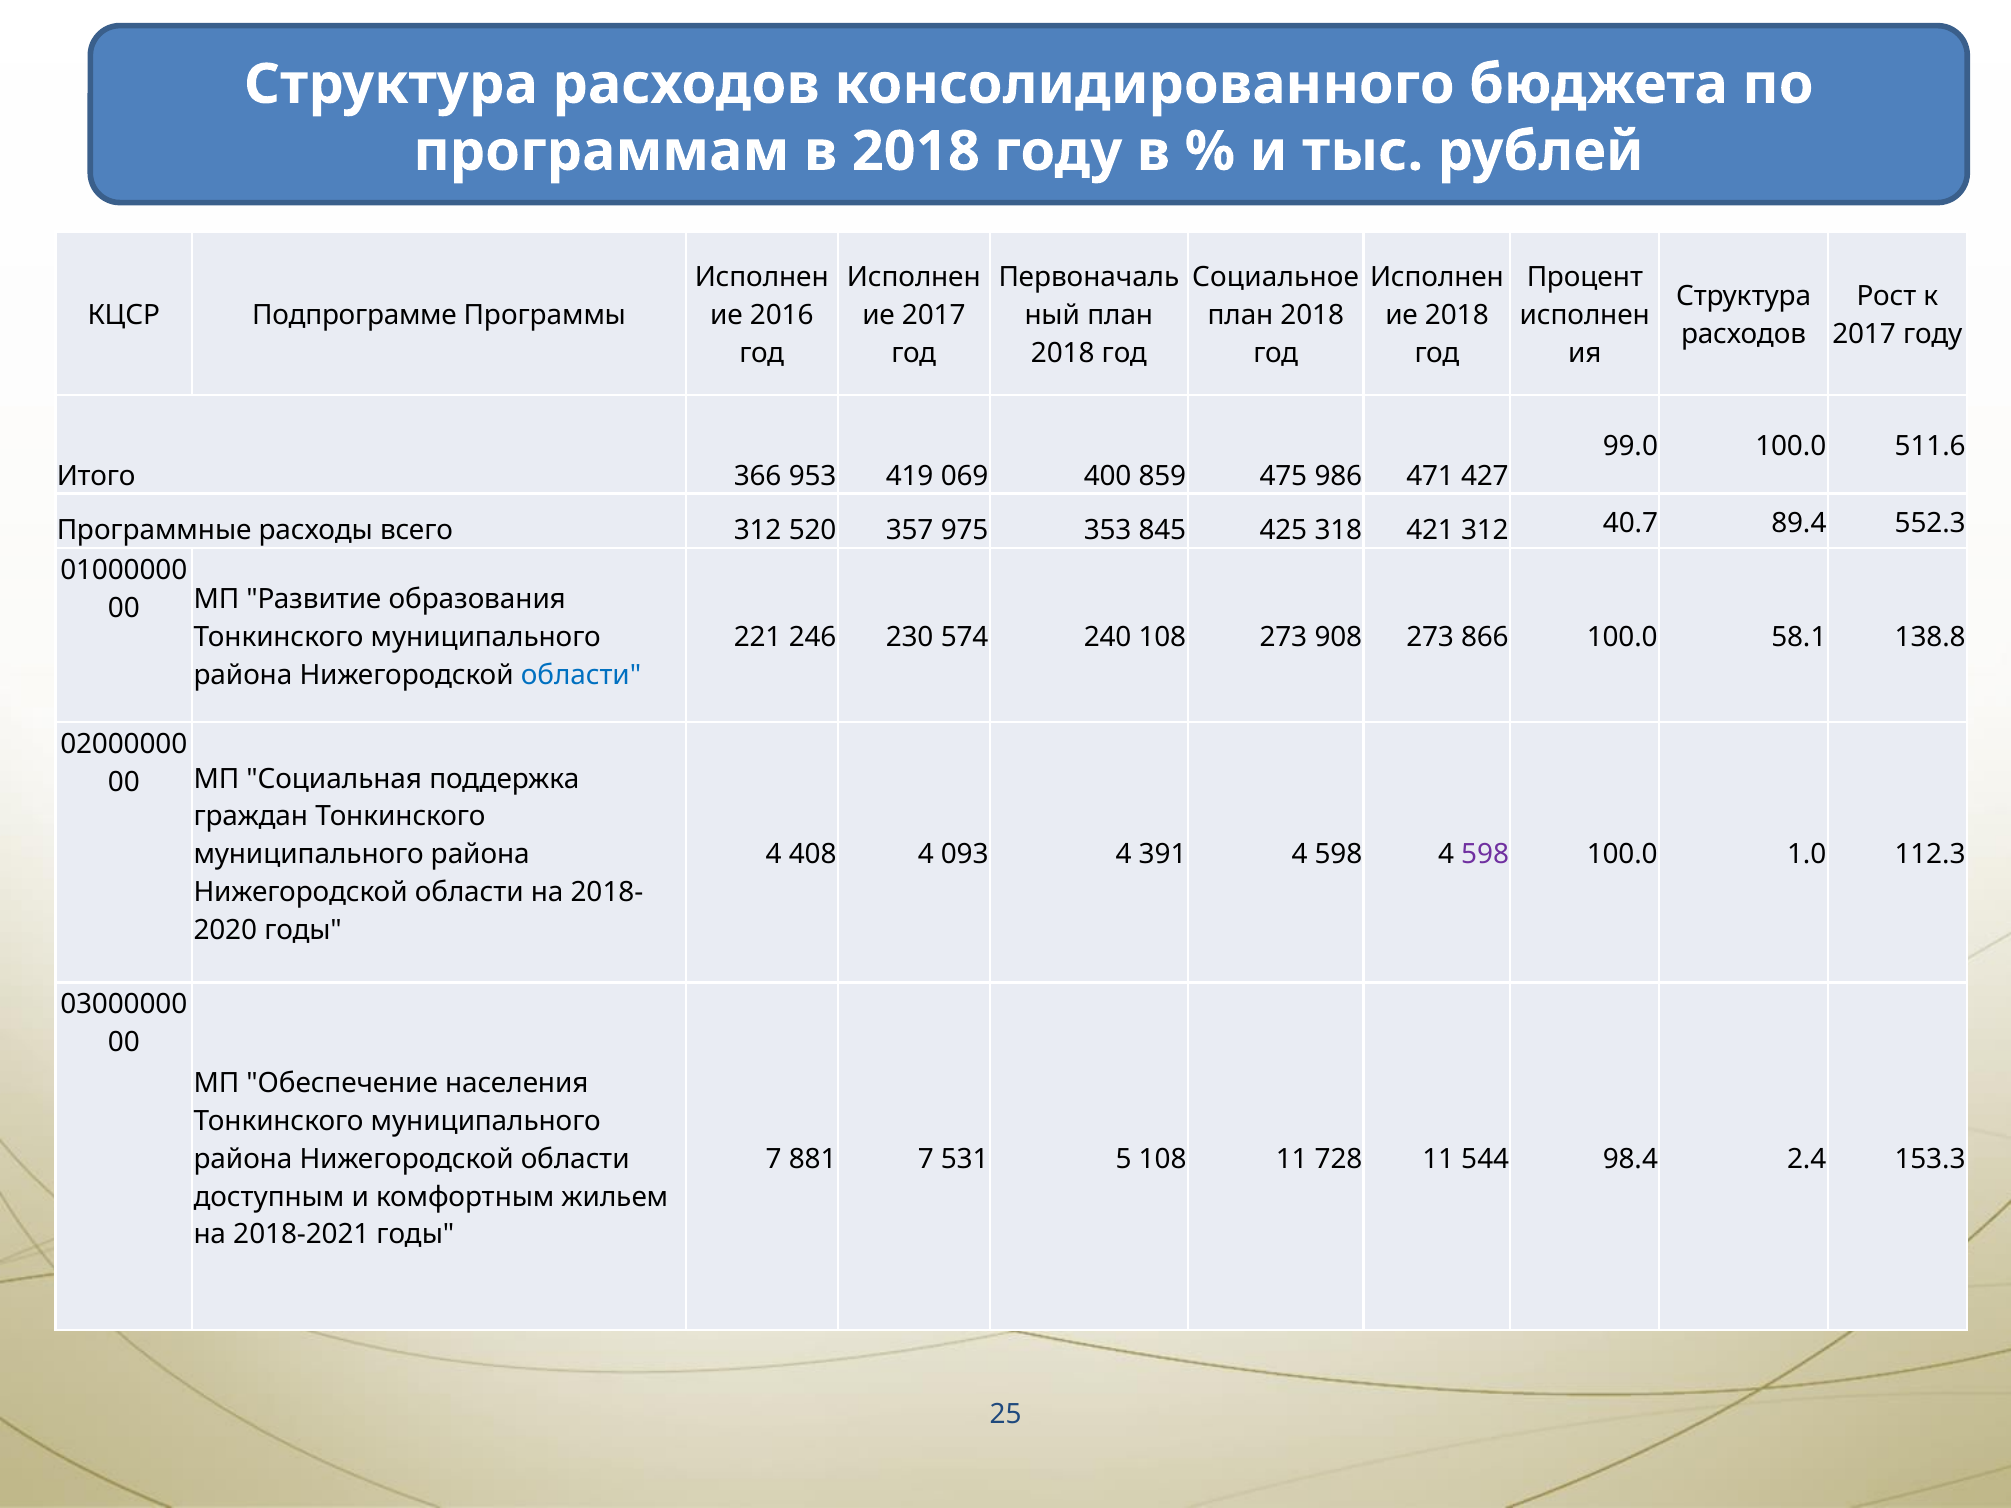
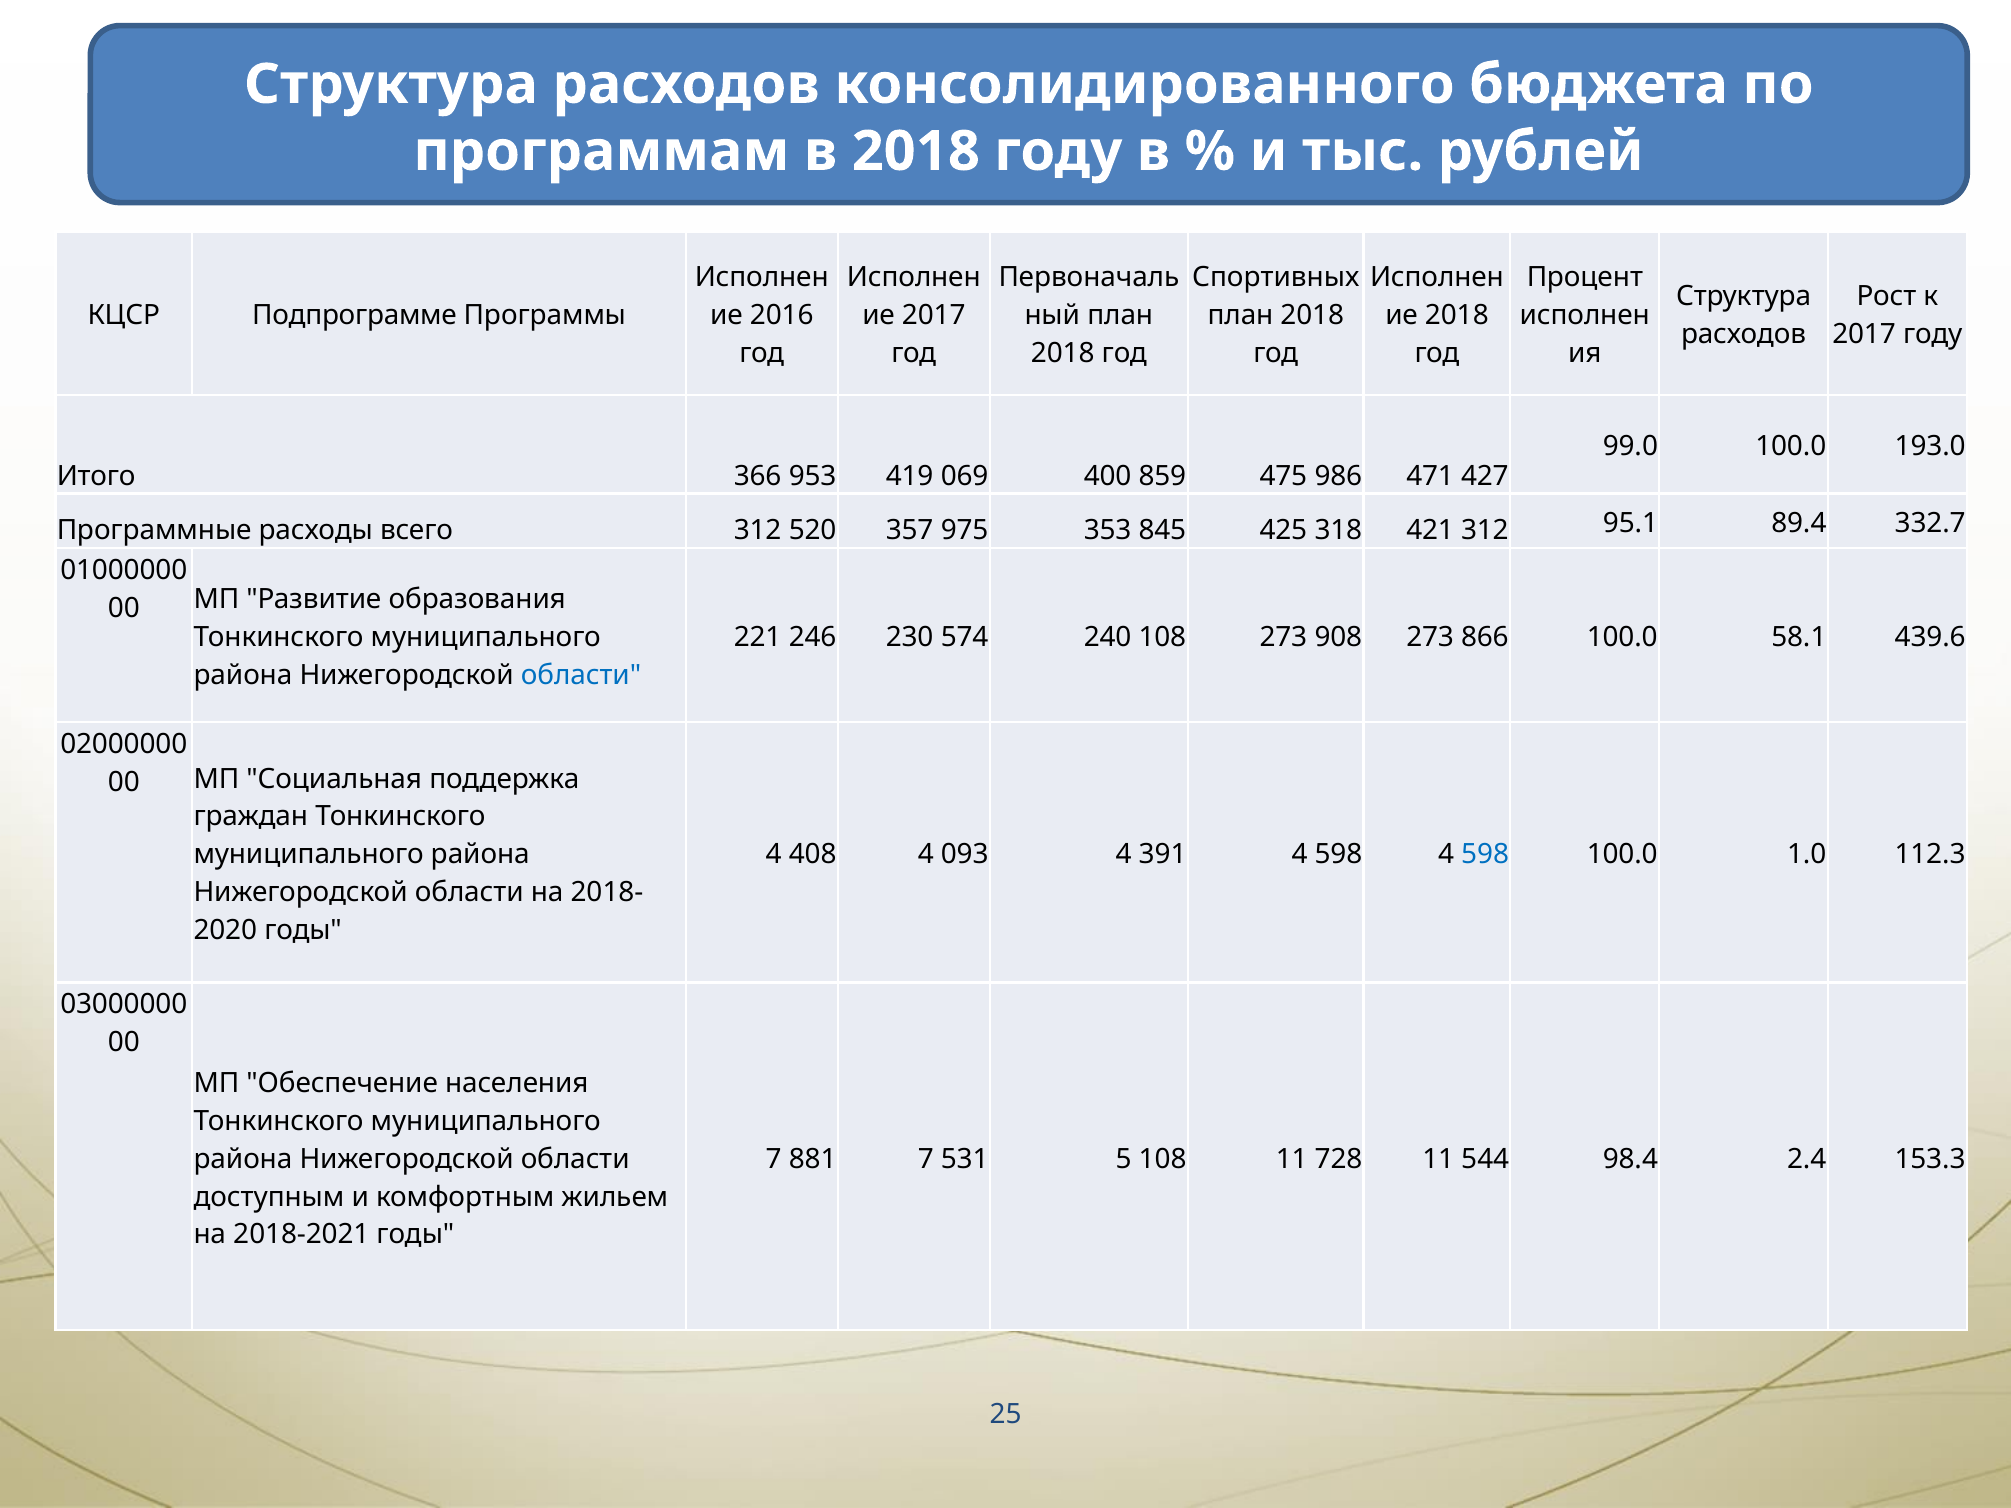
Социальное: Социальное -> Спортивных
511.6: 511.6 -> 193.0
40.7: 40.7 -> 95.1
552.3: 552.3 -> 332.7
138.8: 138.8 -> 439.6
598 at (1485, 855) colour: purple -> blue
